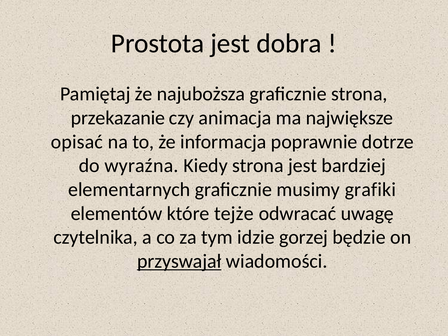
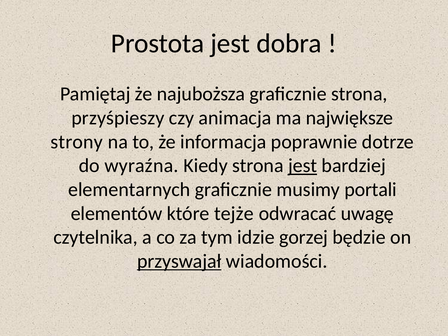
przekazanie: przekazanie -> przyśpieszy
opisać: opisać -> strony
jest at (303, 166) underline: none -> present
grafiki: grafiki -> portali
